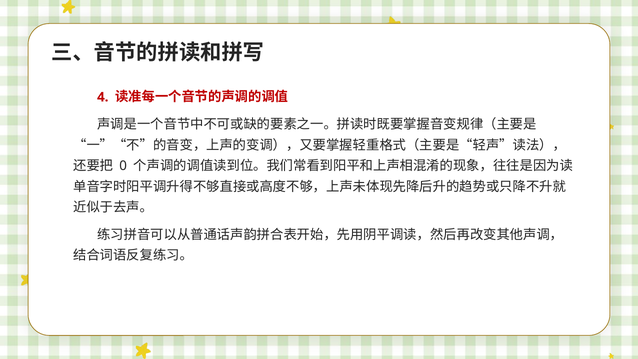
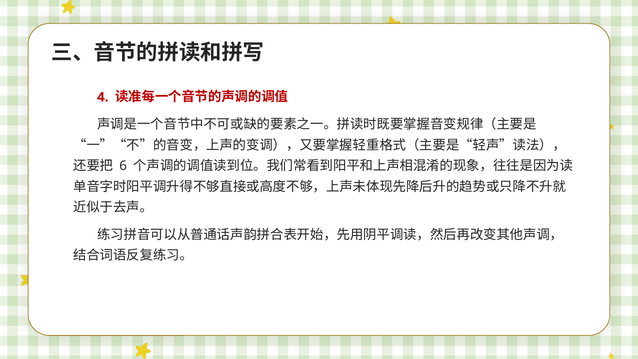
0: 0 -> 6
